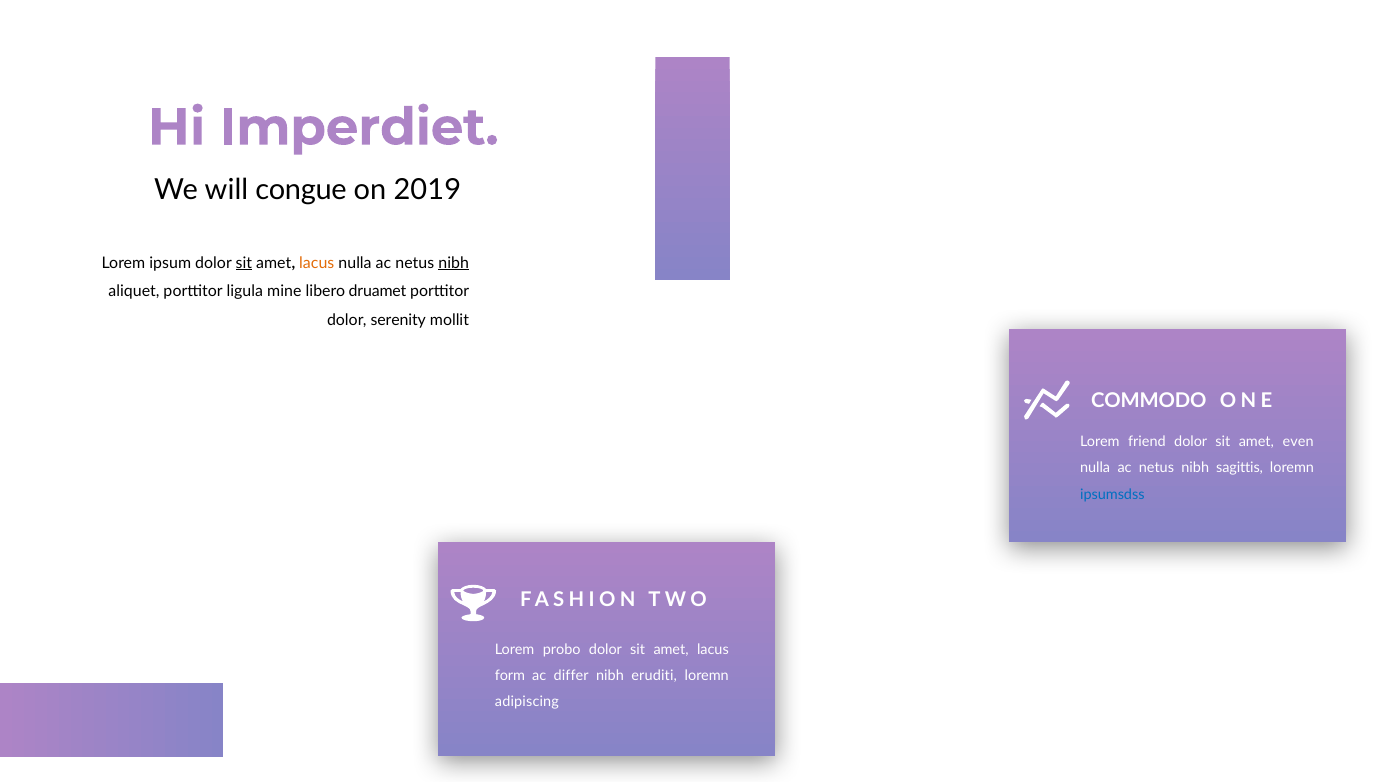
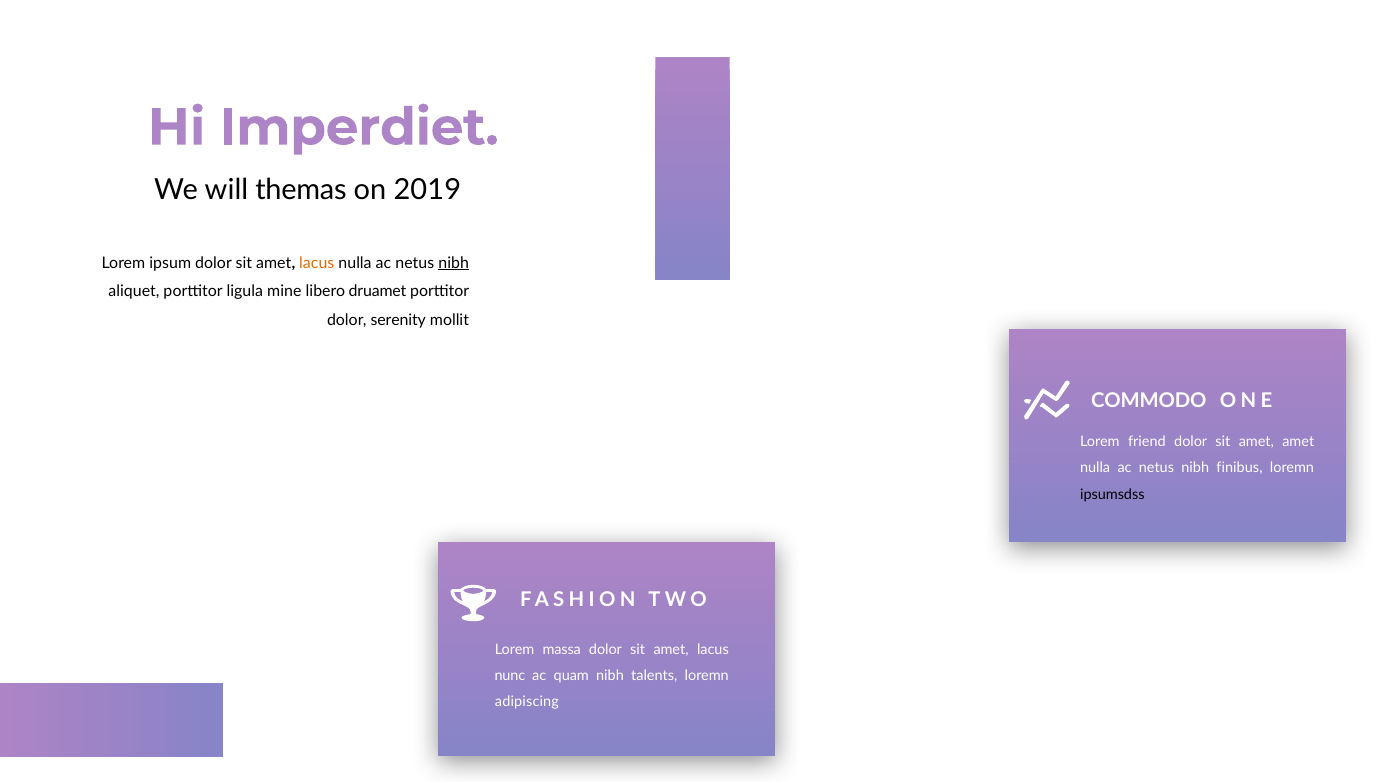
congue: congue -> themas
sit at (244, 263) underline: present -> none
amet even: even -> amet
sagittis: sagittis -> finibus
ipsumsdss colour: blue -> black
probo: probo -> massa
form: form -> nunc
differ: differ -> quam
eruditi: eruditi -> talents
